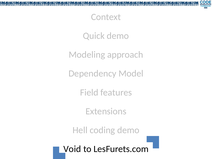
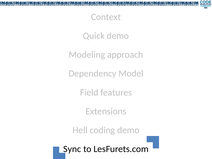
Void: Void -> Sync
